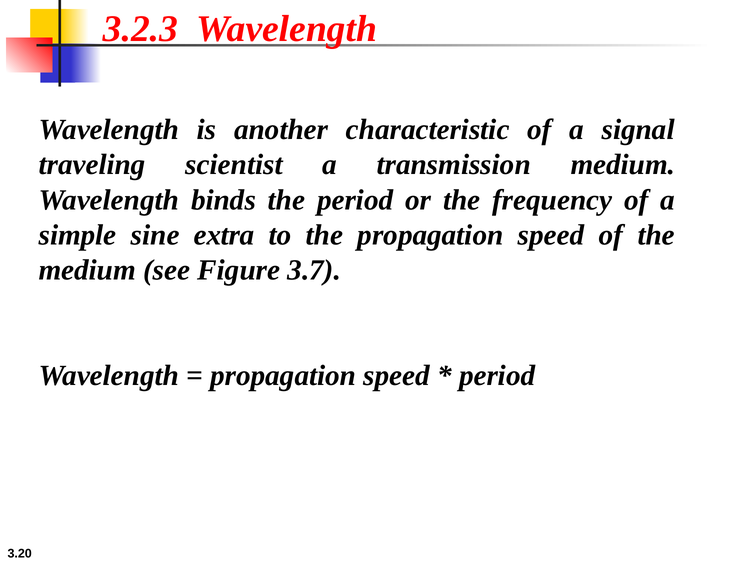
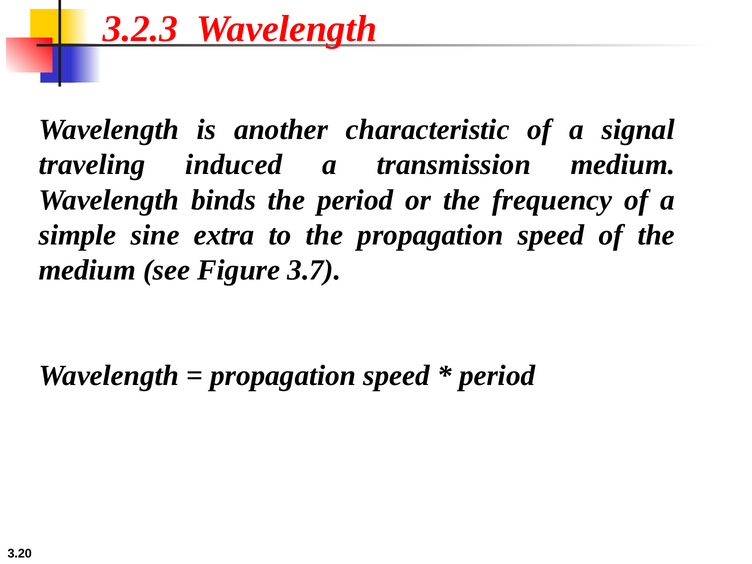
scientist: scientist -> induced
